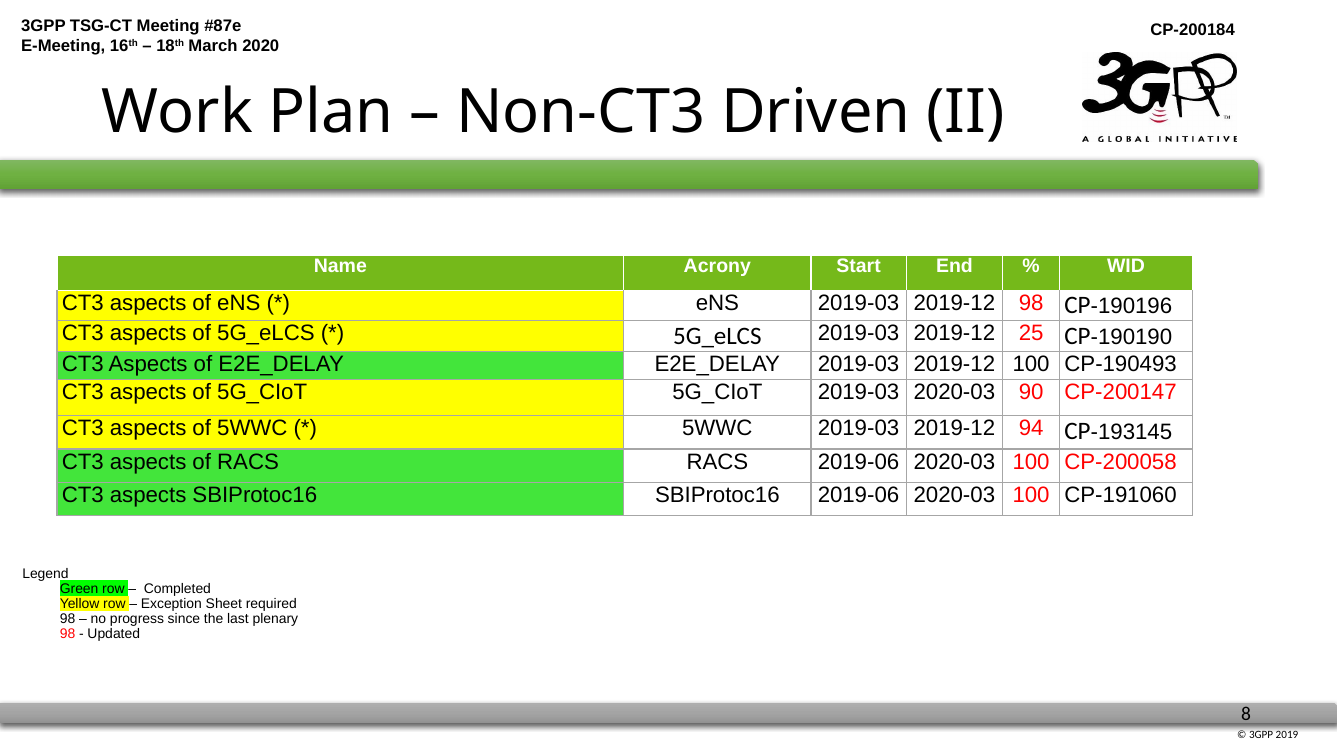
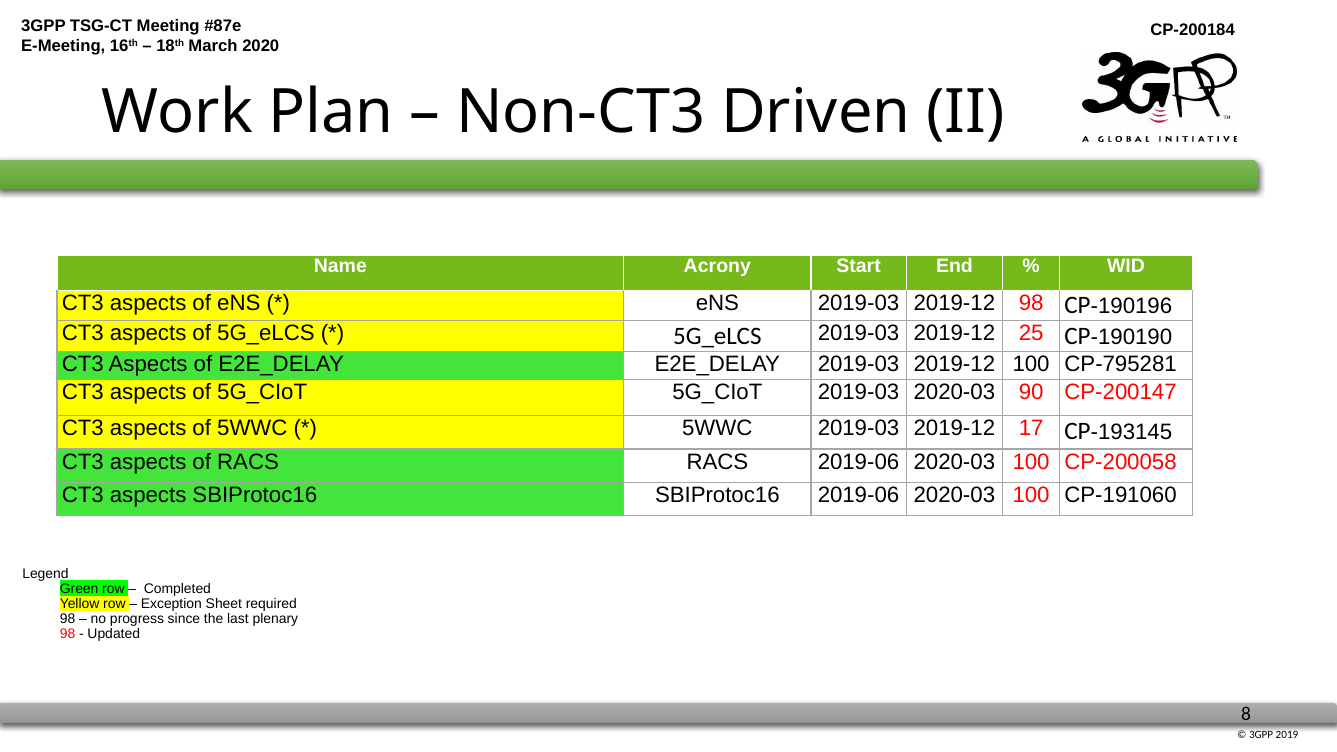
CP-190493: CP-190493 -> CP-795281
94: 94 -> 17
